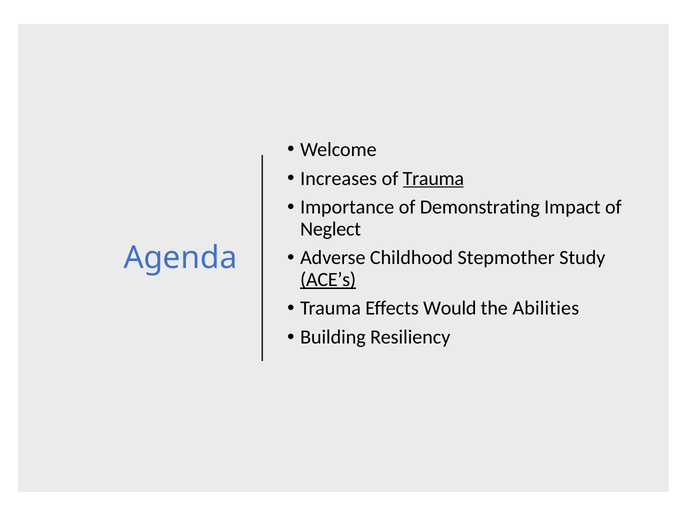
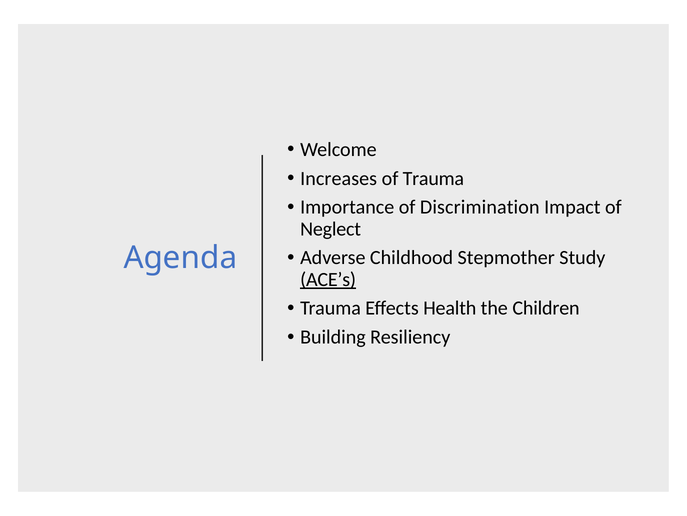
Trauma at (433, 178) underline: present -> none
Demonstrating: Demonstrating -> Discrimination
Would: Would -> Health
Abilities: Abilities -> Children
